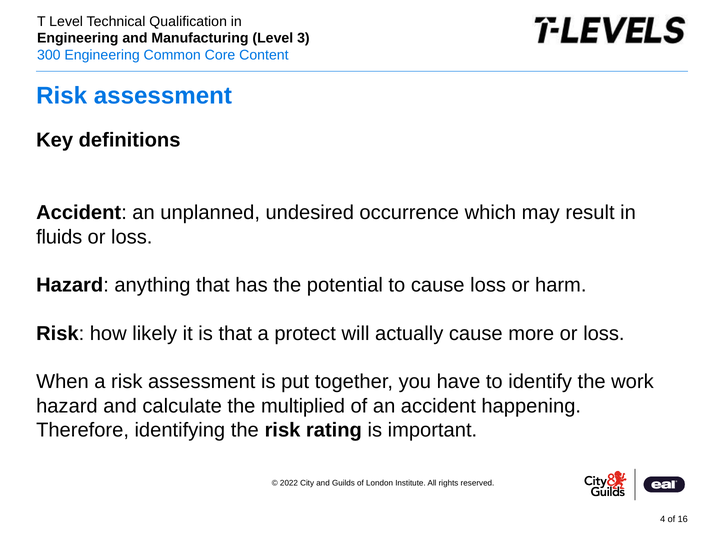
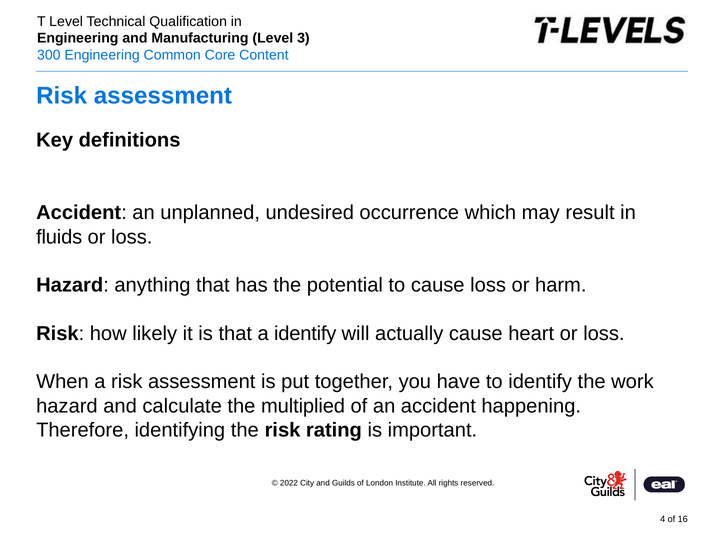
a protect: protect -> identify
more: more -> heart
